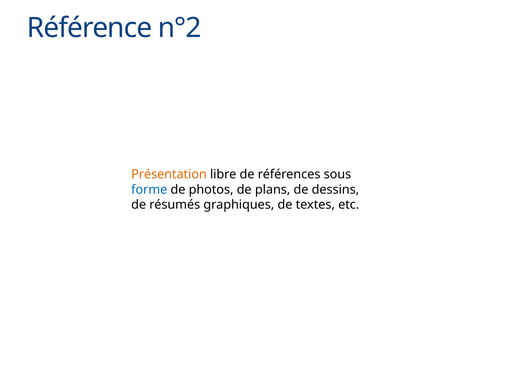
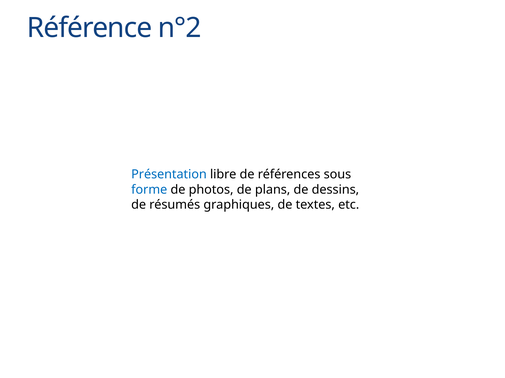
Présentation colour: orange -> blue
